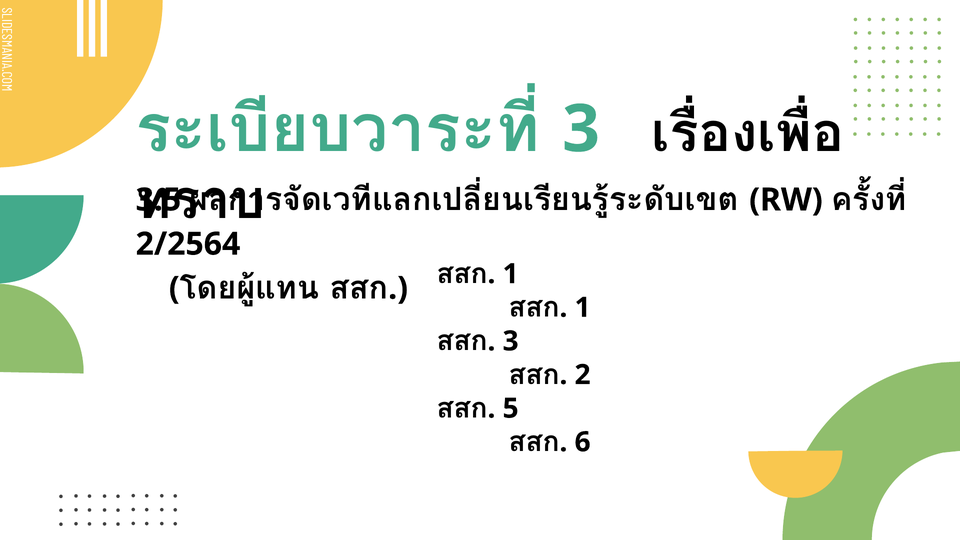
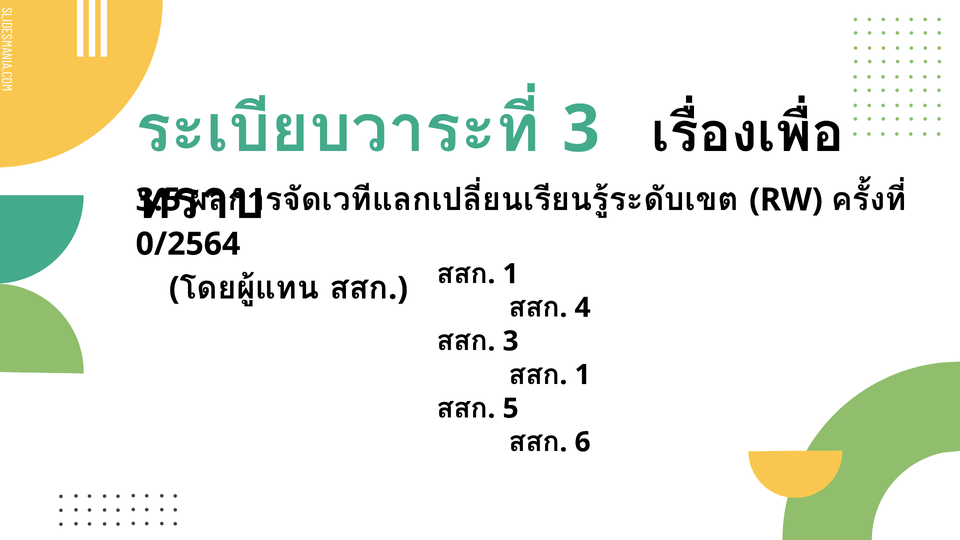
2/2564: 2/2564 -> 0/2564
1 at (583, 308): 1 -> 4
2 at (583, 375): 2 -> 1
